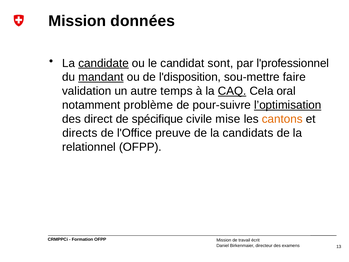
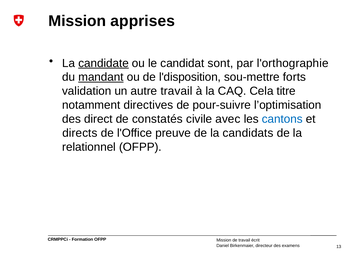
données: données -> apprises
l'professionnel: l'professionnel -> l'orthographie
faire: faire -> forts
autre temps: temps -> travail
CAQ underline: present -> none
oral: oral -> titre
problème: problème -> directives
l’optimisation underline: present -> none
spécifique: spécifique -> constatés
mise: mise -> avec
cantons colour: orange -> blue
